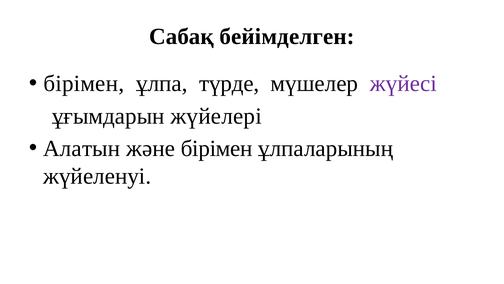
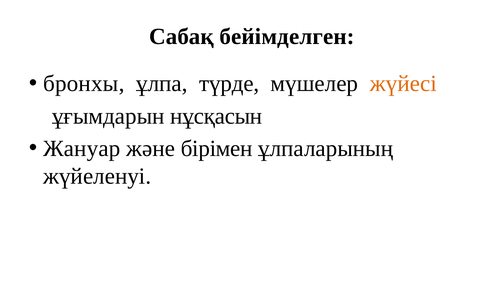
бірімен at (84, 84): бірімен -> бронхы
жүйесі colour: purple -> orange
жүйелері: жүйелері -> нұсқасын
Алатын: Алатын -> Жануар
